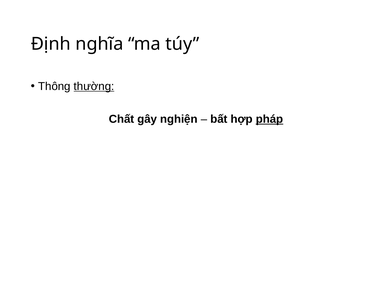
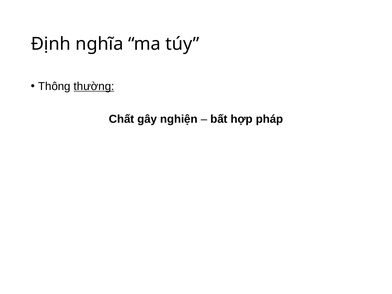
pháp underline: present -> none
